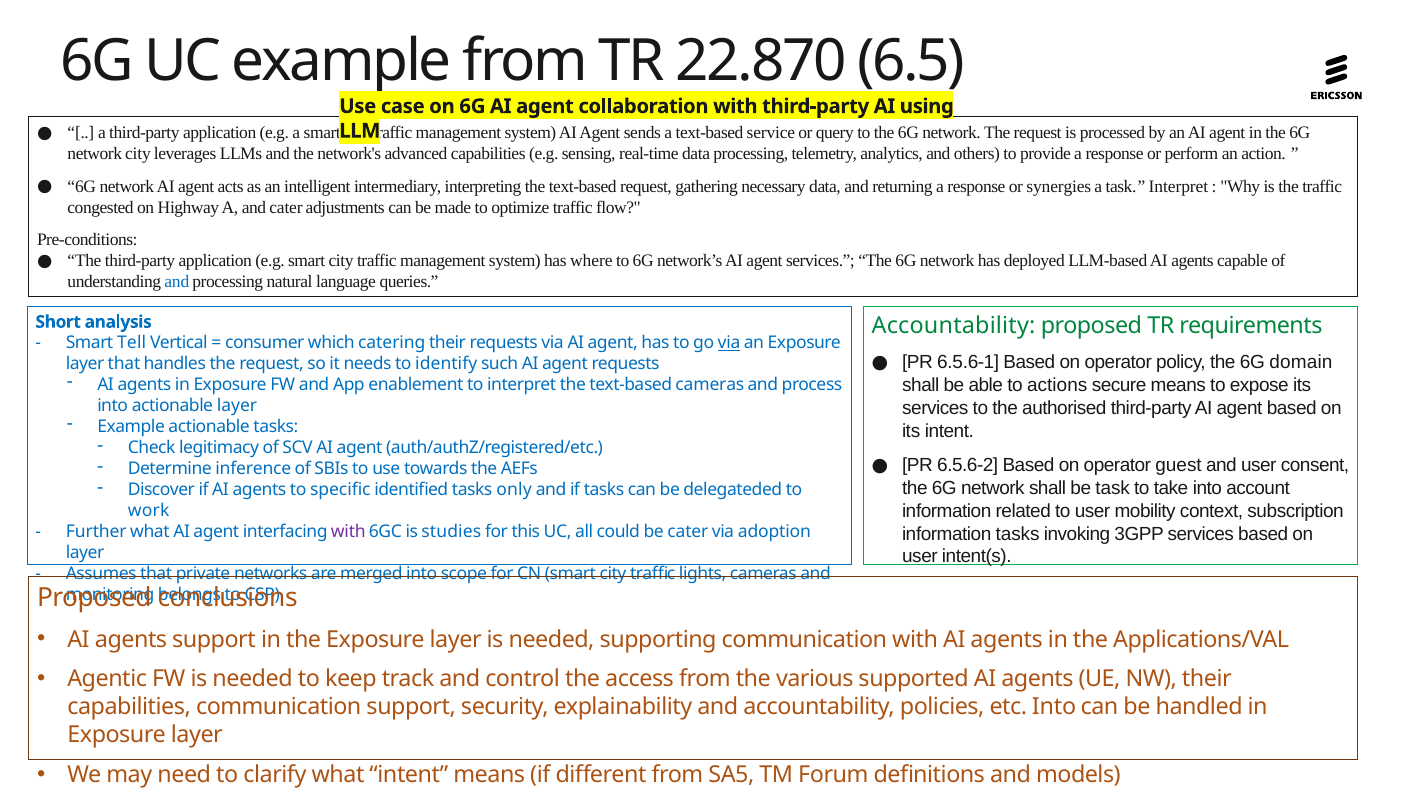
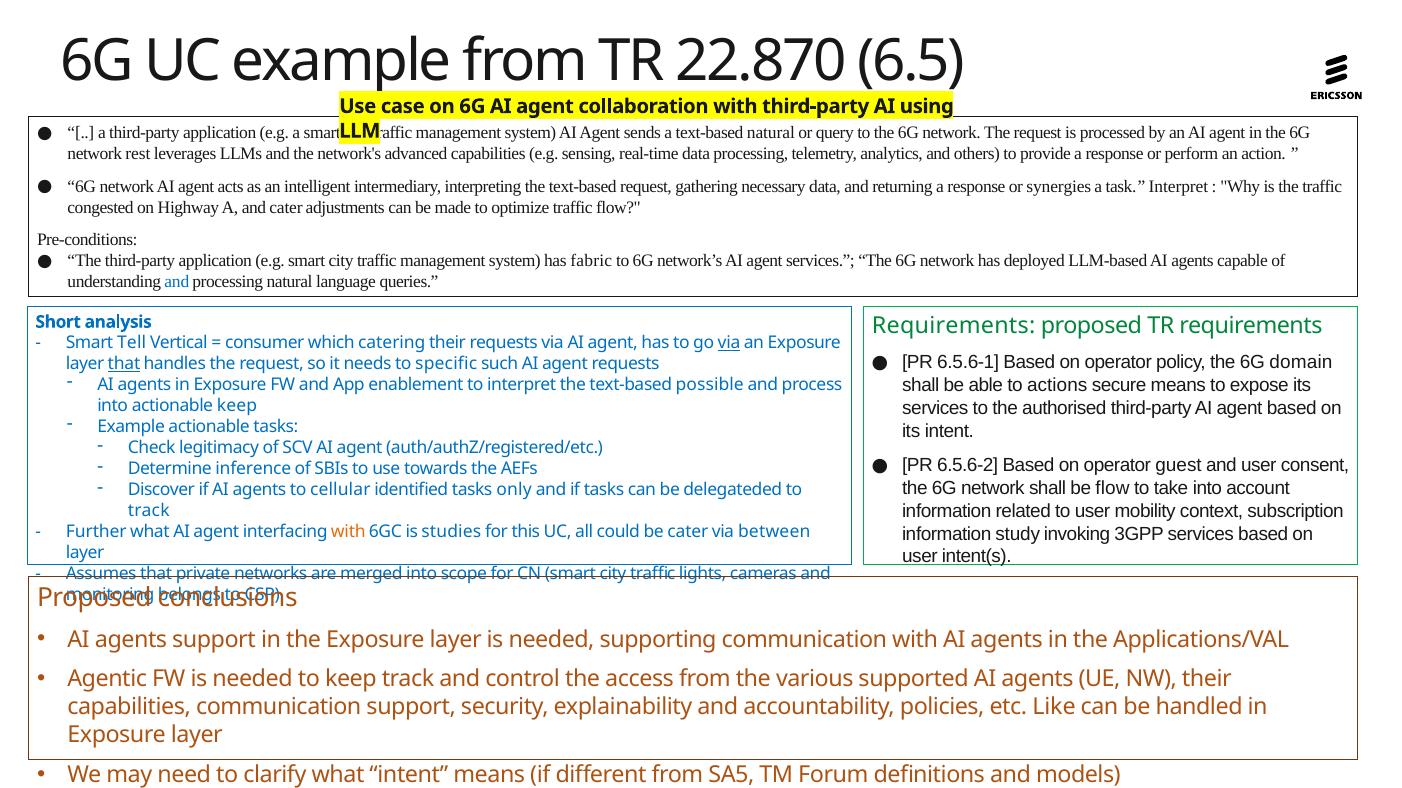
text-based service: service -> natural
network city: city -> rest
where: where -> fabric
Accountability at (954, 326): Accountability -> Requirements
that at (124, 364) underline: none -> present
identify: identify -> specific
text-based cameras: cameras -> possible
actionable layer: layer -> keep
be task: task -> flow
specific: specific -> cellular
work at (149, 511): work -> track
information tasks: tasks -> study
with at (348, 533) colour: purple -> orange
adoption: adoption -> between
etc Into: Into -> Like
